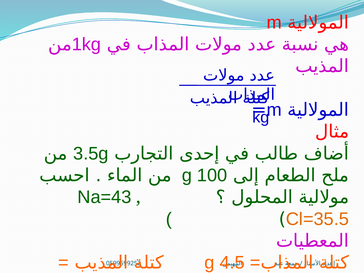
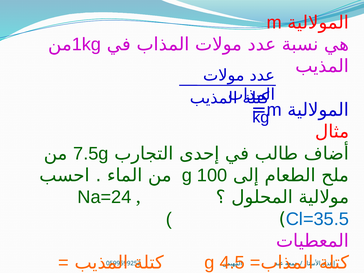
3.5g: 3.5g -> 7.5g
Na=43: Na=43 -> Na=24
Cl=35.5 colour: orange -> blue
